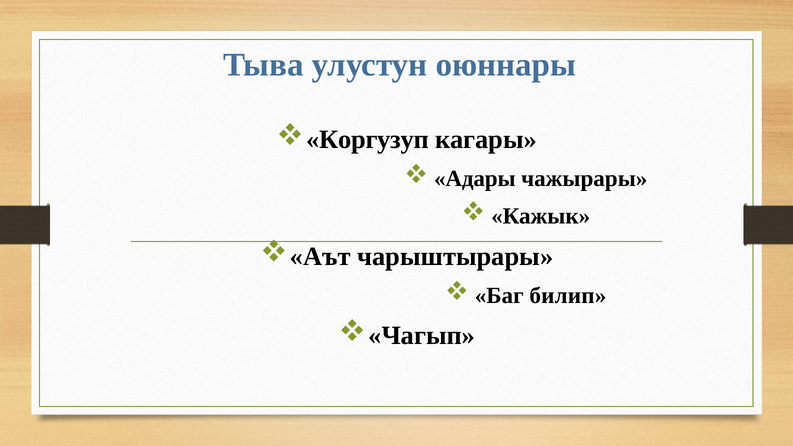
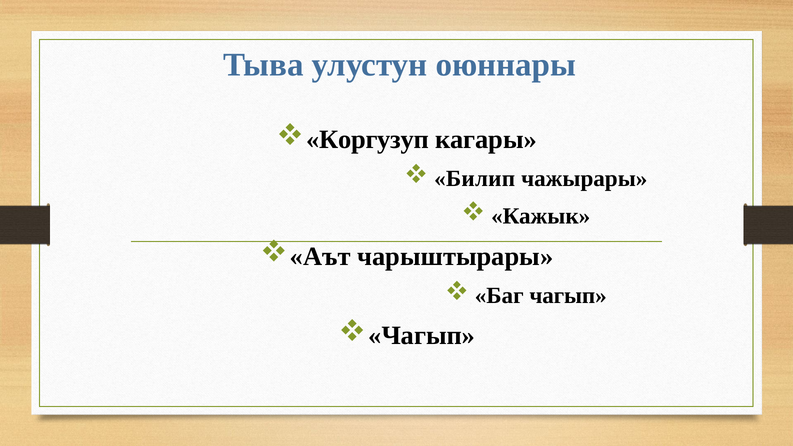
Адары: Адары -> Билип
Баг билип: билип -> чагып
